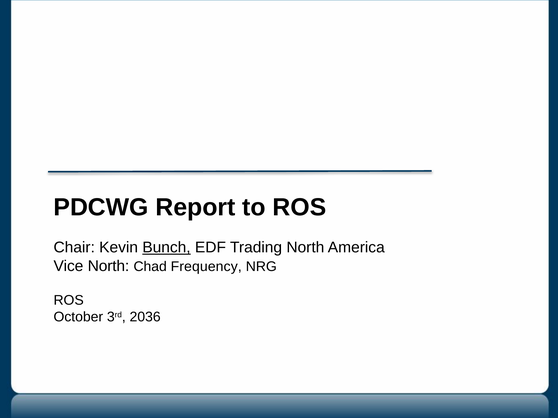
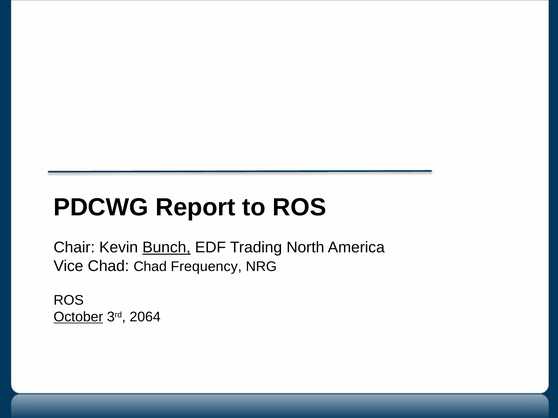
Vice North: North -> Chad
October underline: none -> present
2036: 2036 -> 2064
